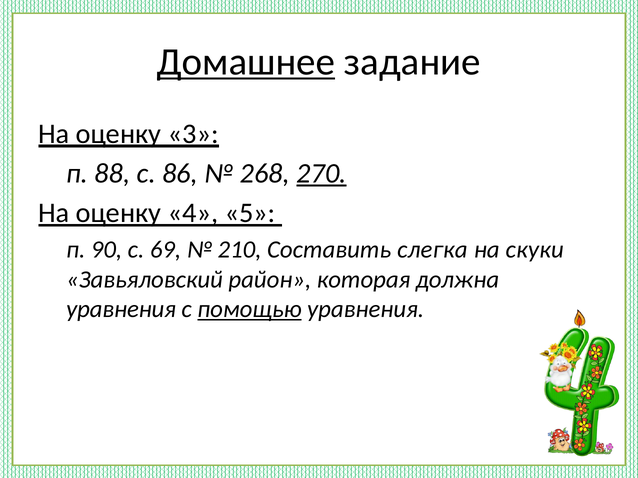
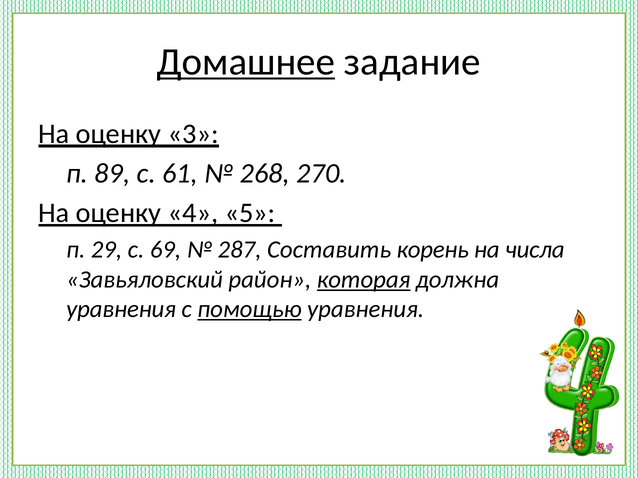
88: 88 -> 89
86: 86 -> 61
270 underline: present -> none
90: 90 -> 29
210: 210 -> 287
слегка: слегка -> корень
скуки: скуки -> числа
которая underline: none -> present
